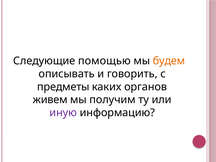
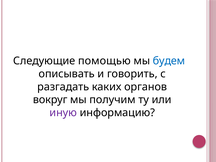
будем colour: orange -> blue
предметы: предметы -> разгадать
живем: живем -> вокруг
